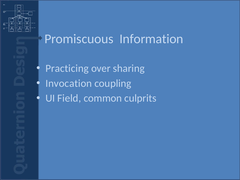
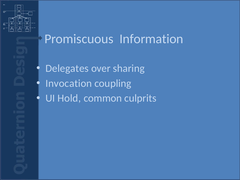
Practicing: Practicing -> Delegates
Field: Field -> Hold
